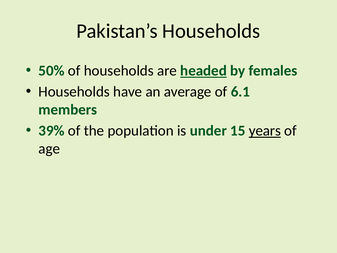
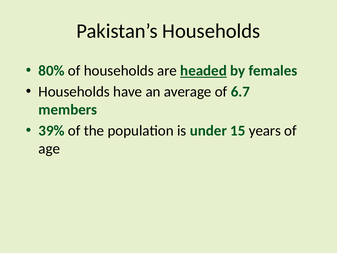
50%: 50% -> 80%
6.1: 6.1 -> 6.7
years underline: present -> none
